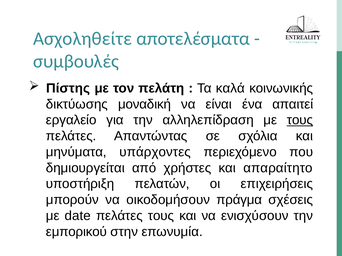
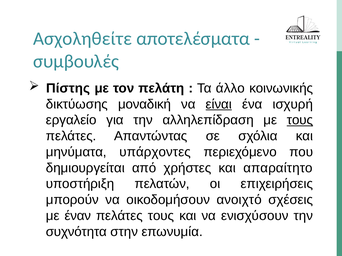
καλά: καλά -> άλλο
είναι underline: none -> present
απαιτεί: απαιτεί -> ισχυρή
πράγμα: πράγμα -> ανοιχτό
date: date -> έναν
εμπορικού: εμπορικού -> συχνότητα
